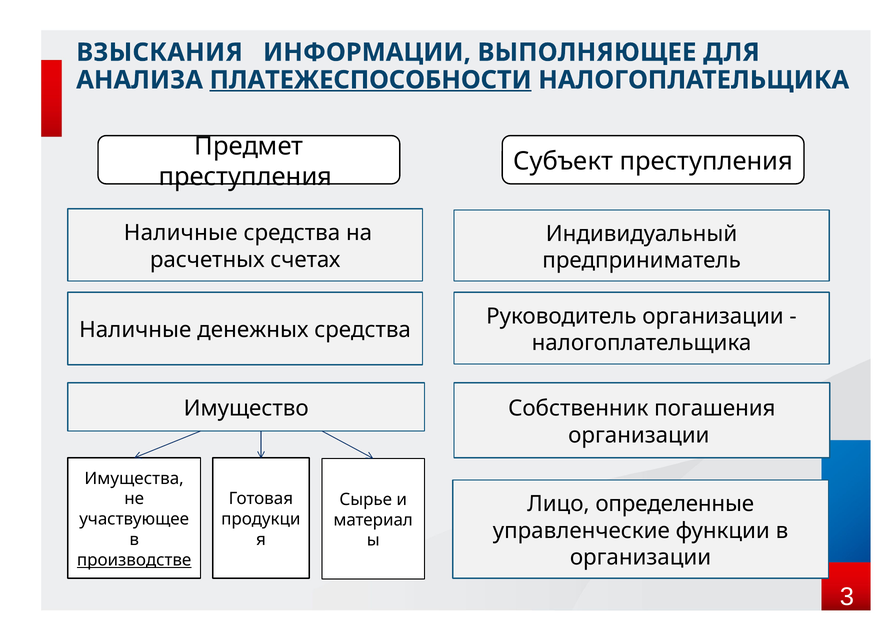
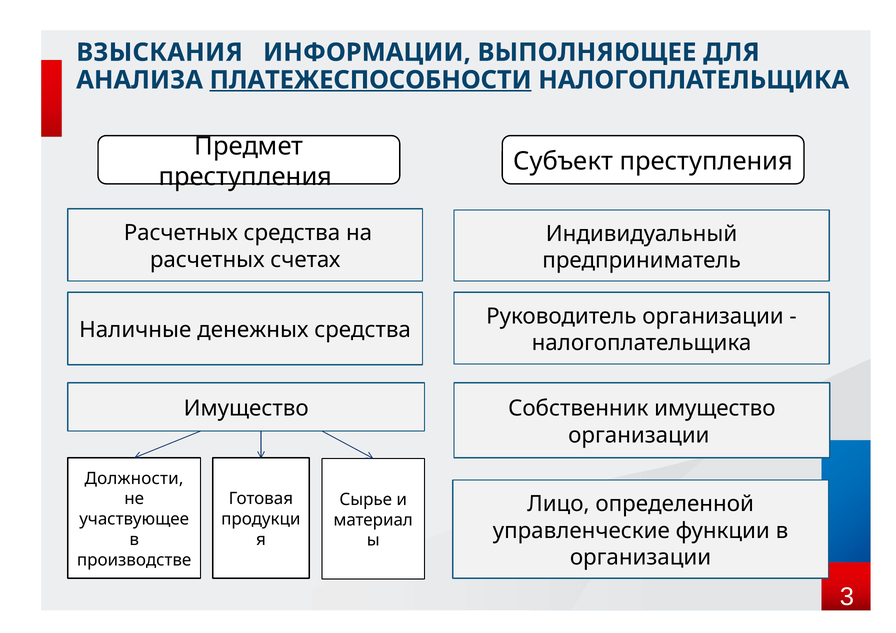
Наличные at (181, 233): Наличные -> Расчетных
Собственник погашения: погашения -> имущество
Имущества: Имущества -> Должности
определенные: определенные -> определенной
производстве underline: present -> none
